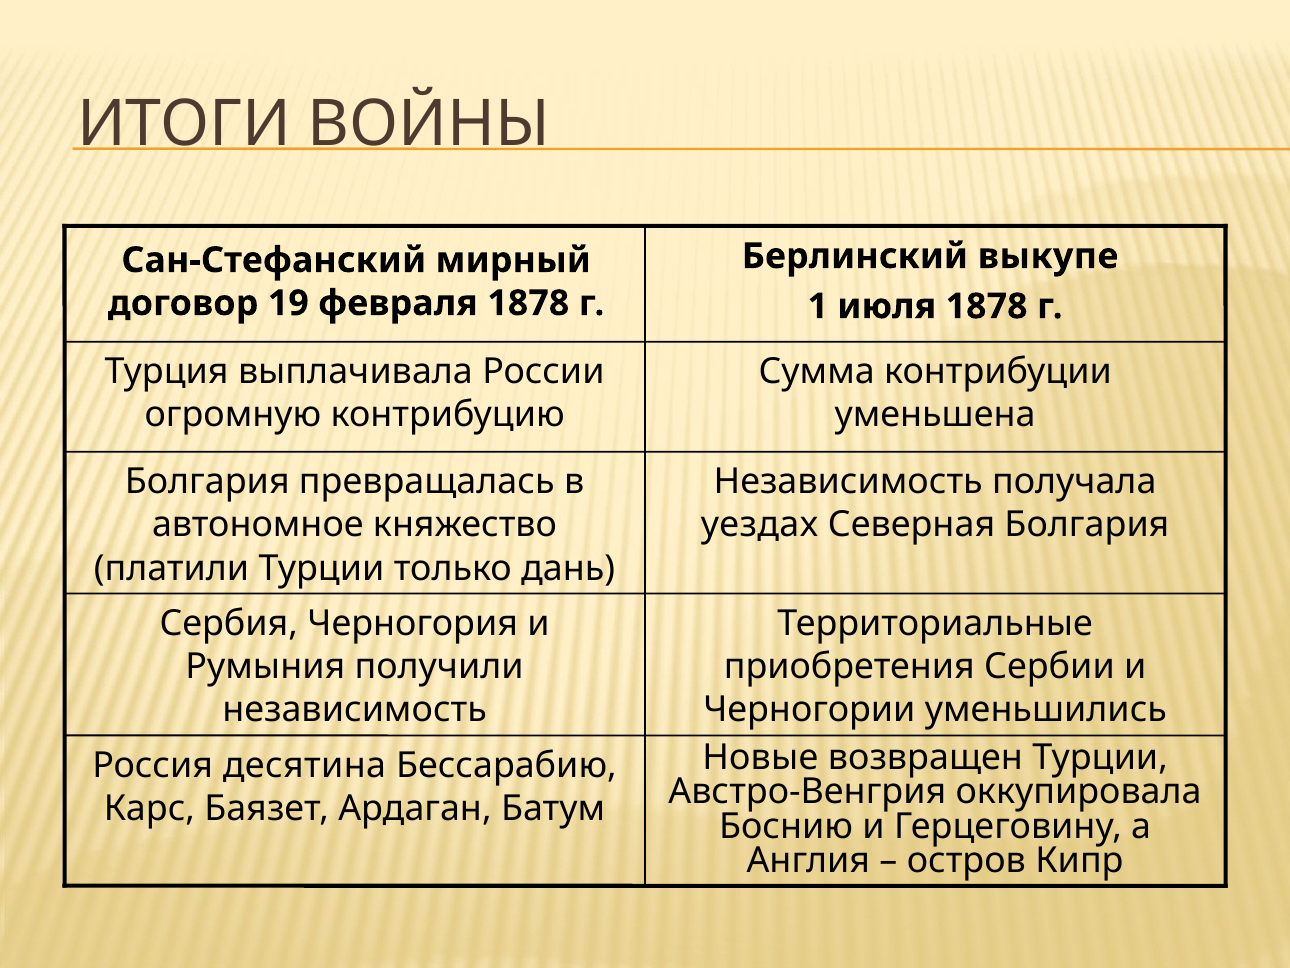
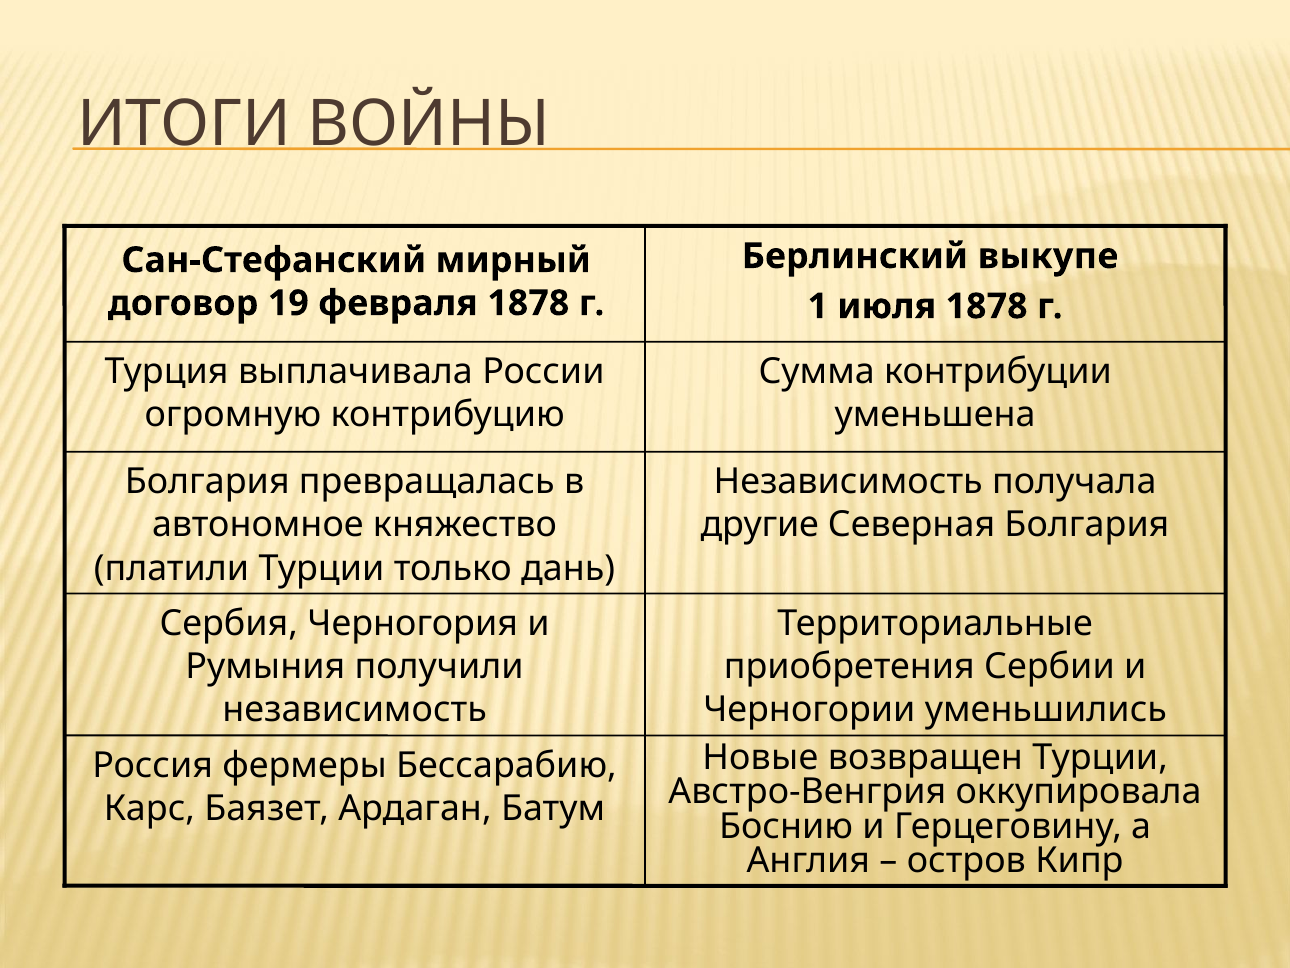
уездах: уездах -> другие
десятина: десятина -> фермеры
